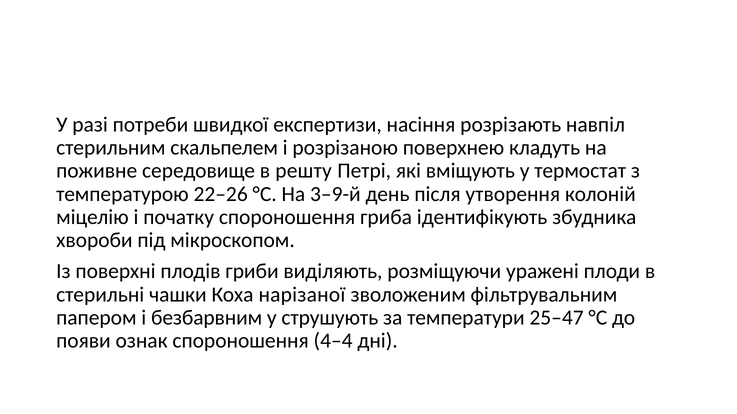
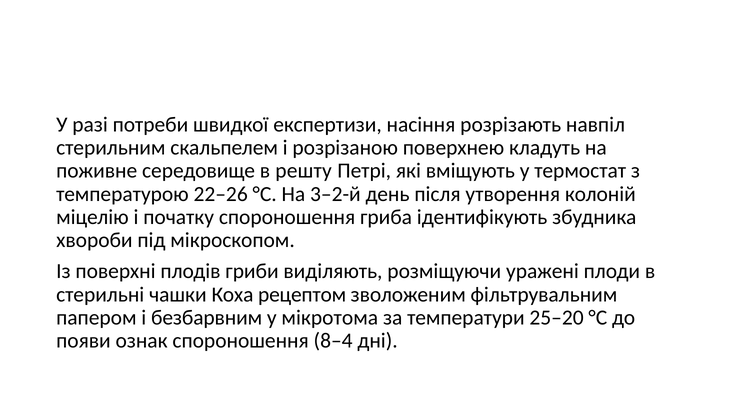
3–9-й: 3–9-й -> 3–2-й
нарізаної: нарізаної -> рецептом
струшують: струшують -> мікротома
25–47: 25–47 -> 25–20
4–4: 4–4 -> 8–4
